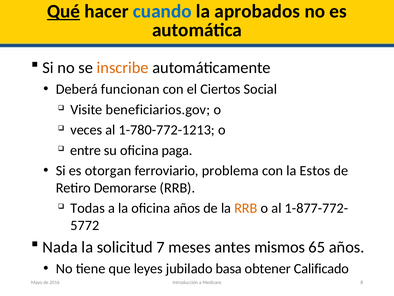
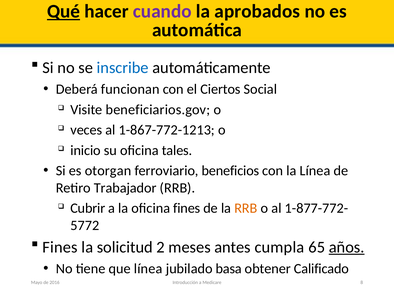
cuando colour: blue -> purple
inscribe colour: orange -> blue
1-780-772-1213: 1-780-772-1213 -> 1-867-772-1213
entre: entre -> inicio
paga: paga -> tales
problema: problema -> beneficios
la Estos: Estos -> Línea
Demorarse: Demorarse -> Trabajador
Todas: Todas -> Cubrir
oficina años: años -> fines
Nada at (60, 247): Nada -> Fines
7: 7 -> 2
mismos: mismos -> cumpla
años at (347, 247) underline: none -> present
que leyes: leyes -> línea
